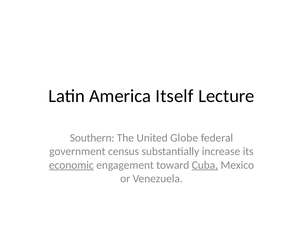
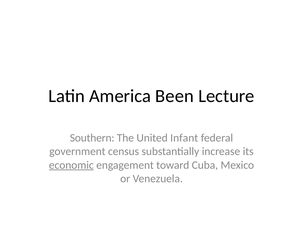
Itself: Itself -> Been
Globe: Globe -> Infant
Cuba underline: present -> none
